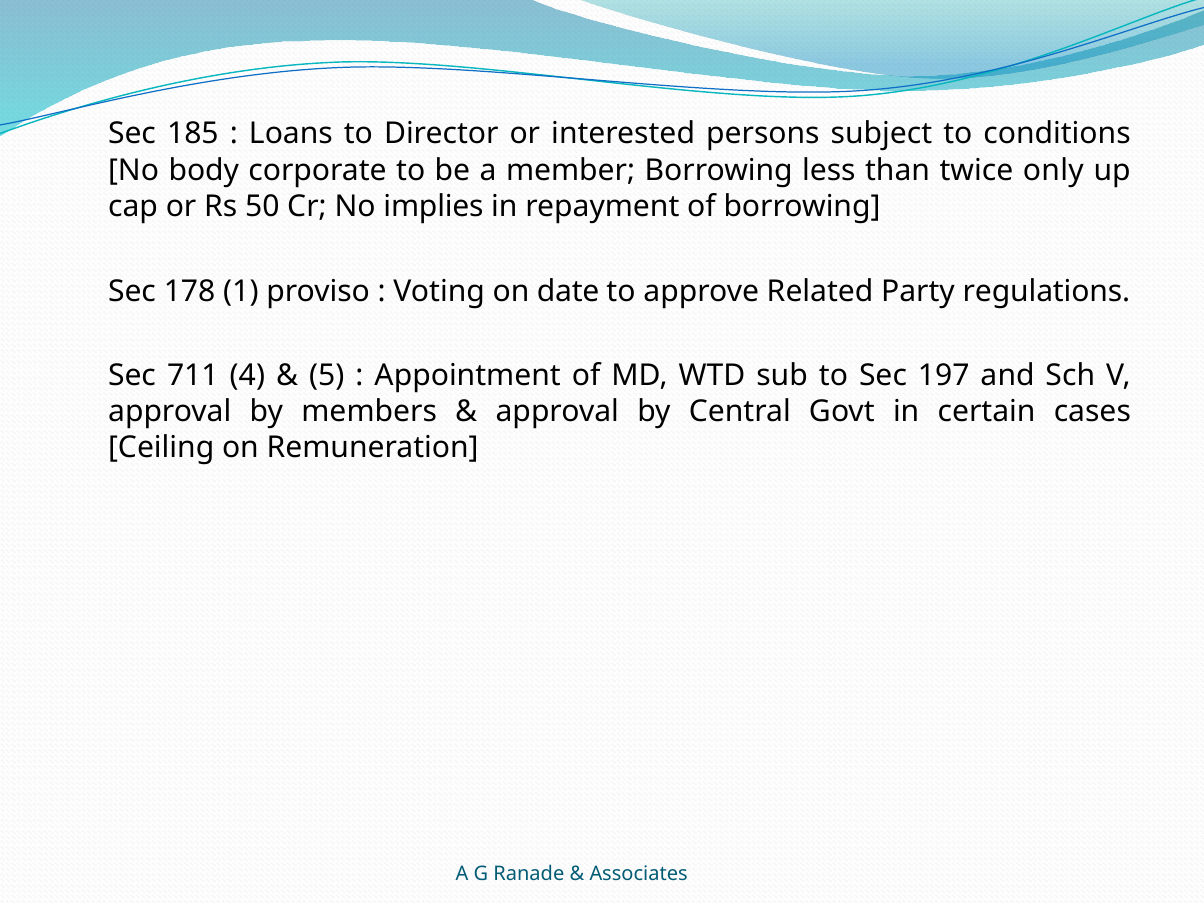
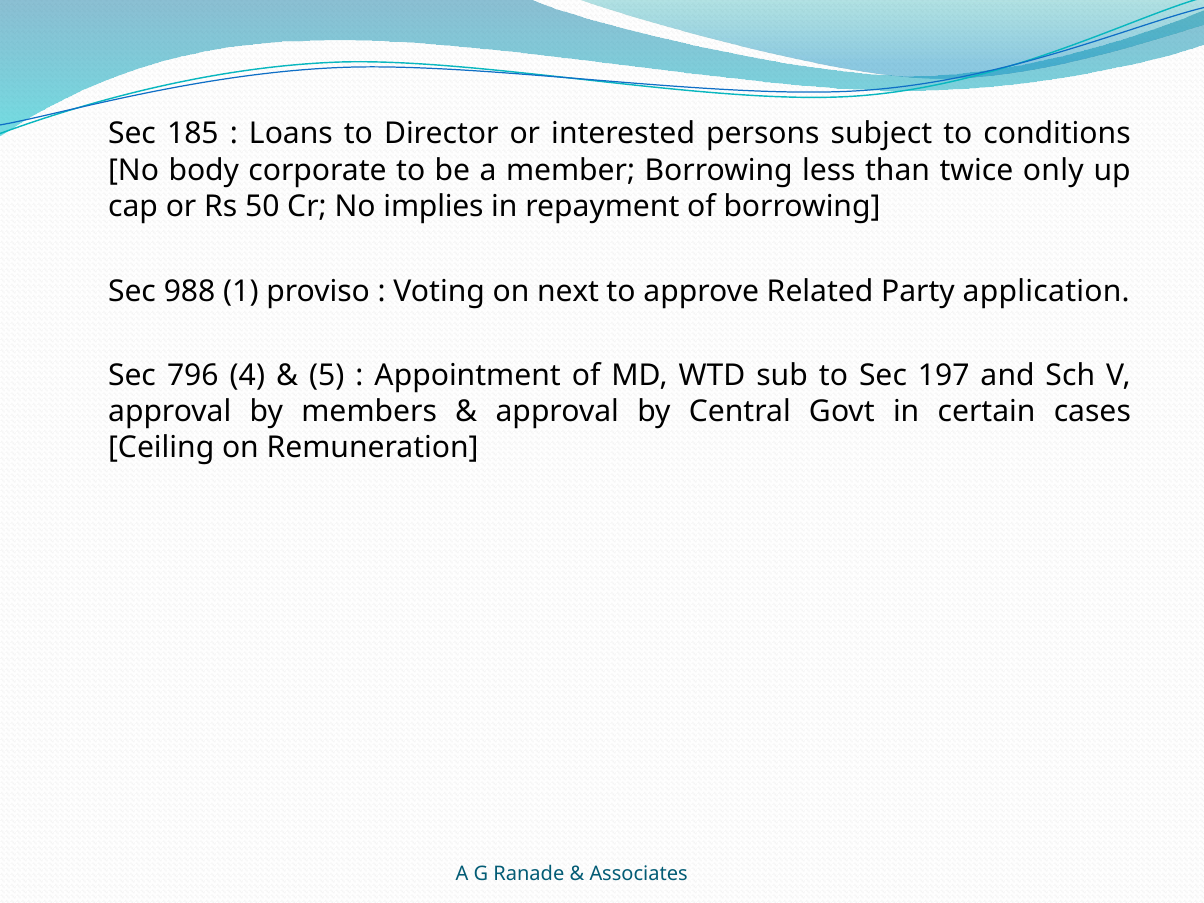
178: 178 -> 988
date: date -> next
regulations: regulations -> application
711: 711 -> 796
